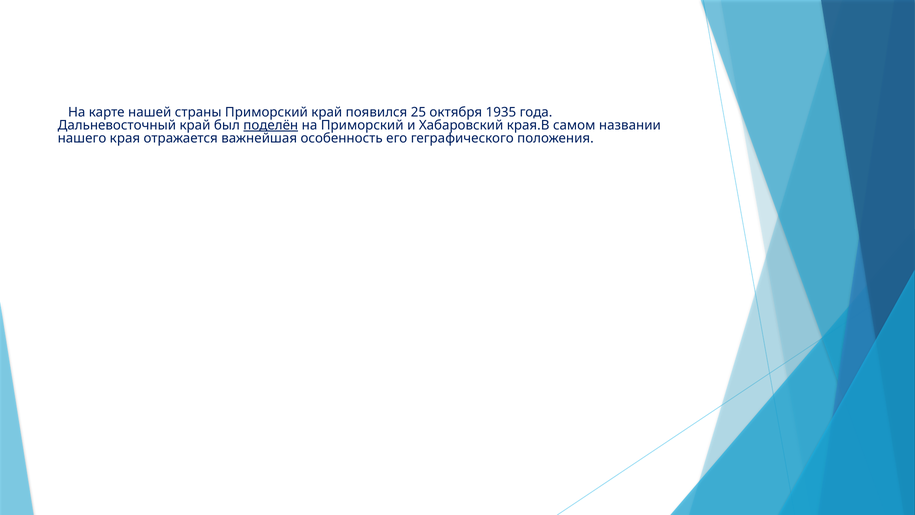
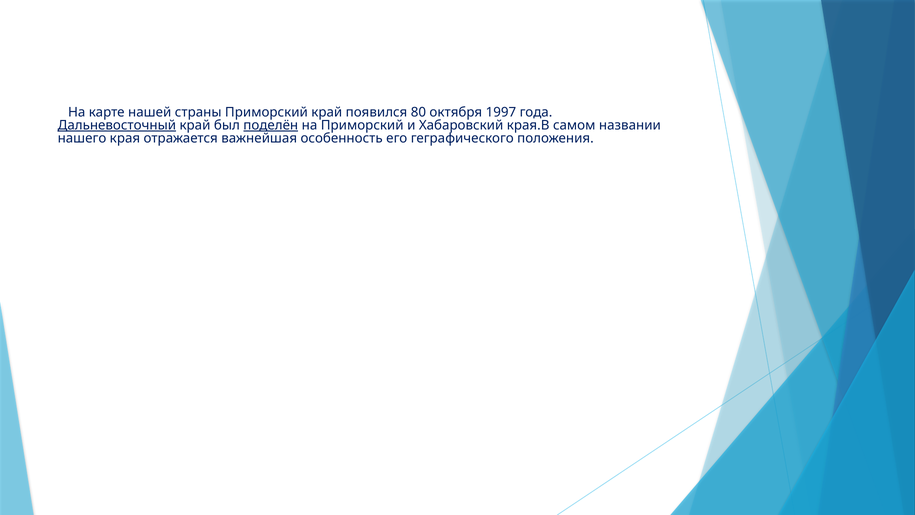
25: 25 -> 80
1935: 1935 -> 1997
Дальневосточный underline: none -> present
